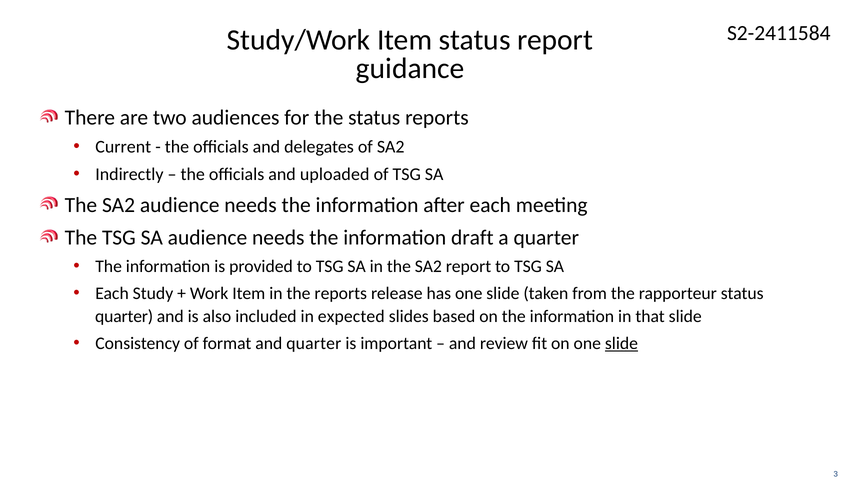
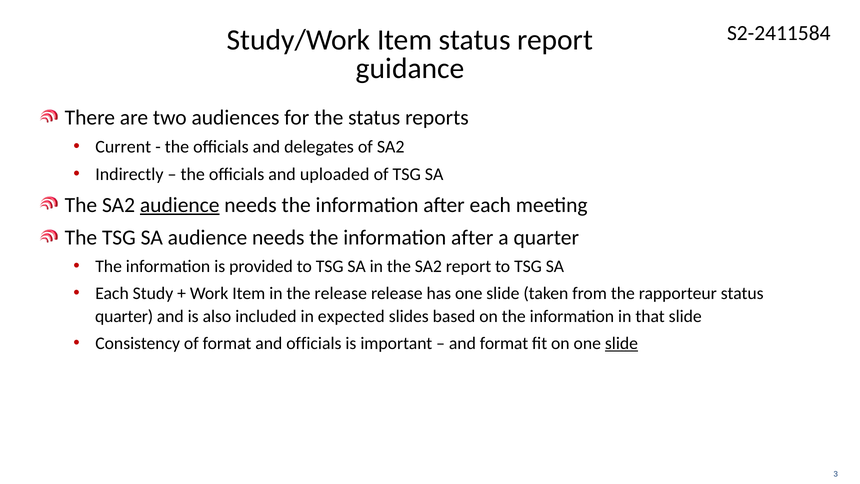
audience at (180, 205) underline: none -> present
draft at (472, 237): draft -> after
the reports: reports -> release
and quarter: quarter -> officials
and review: review -> format
